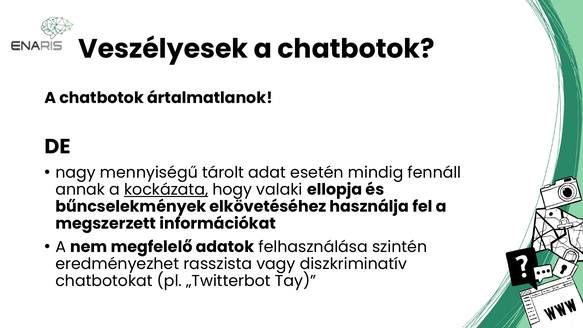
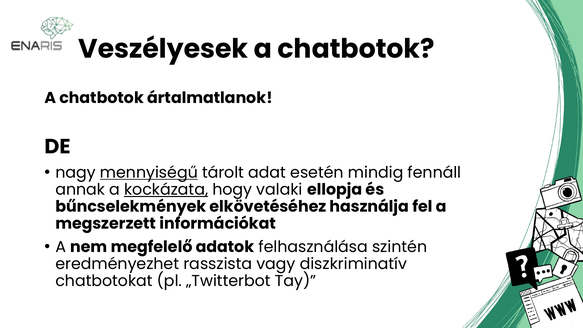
mennyiségű underline: none -> present
